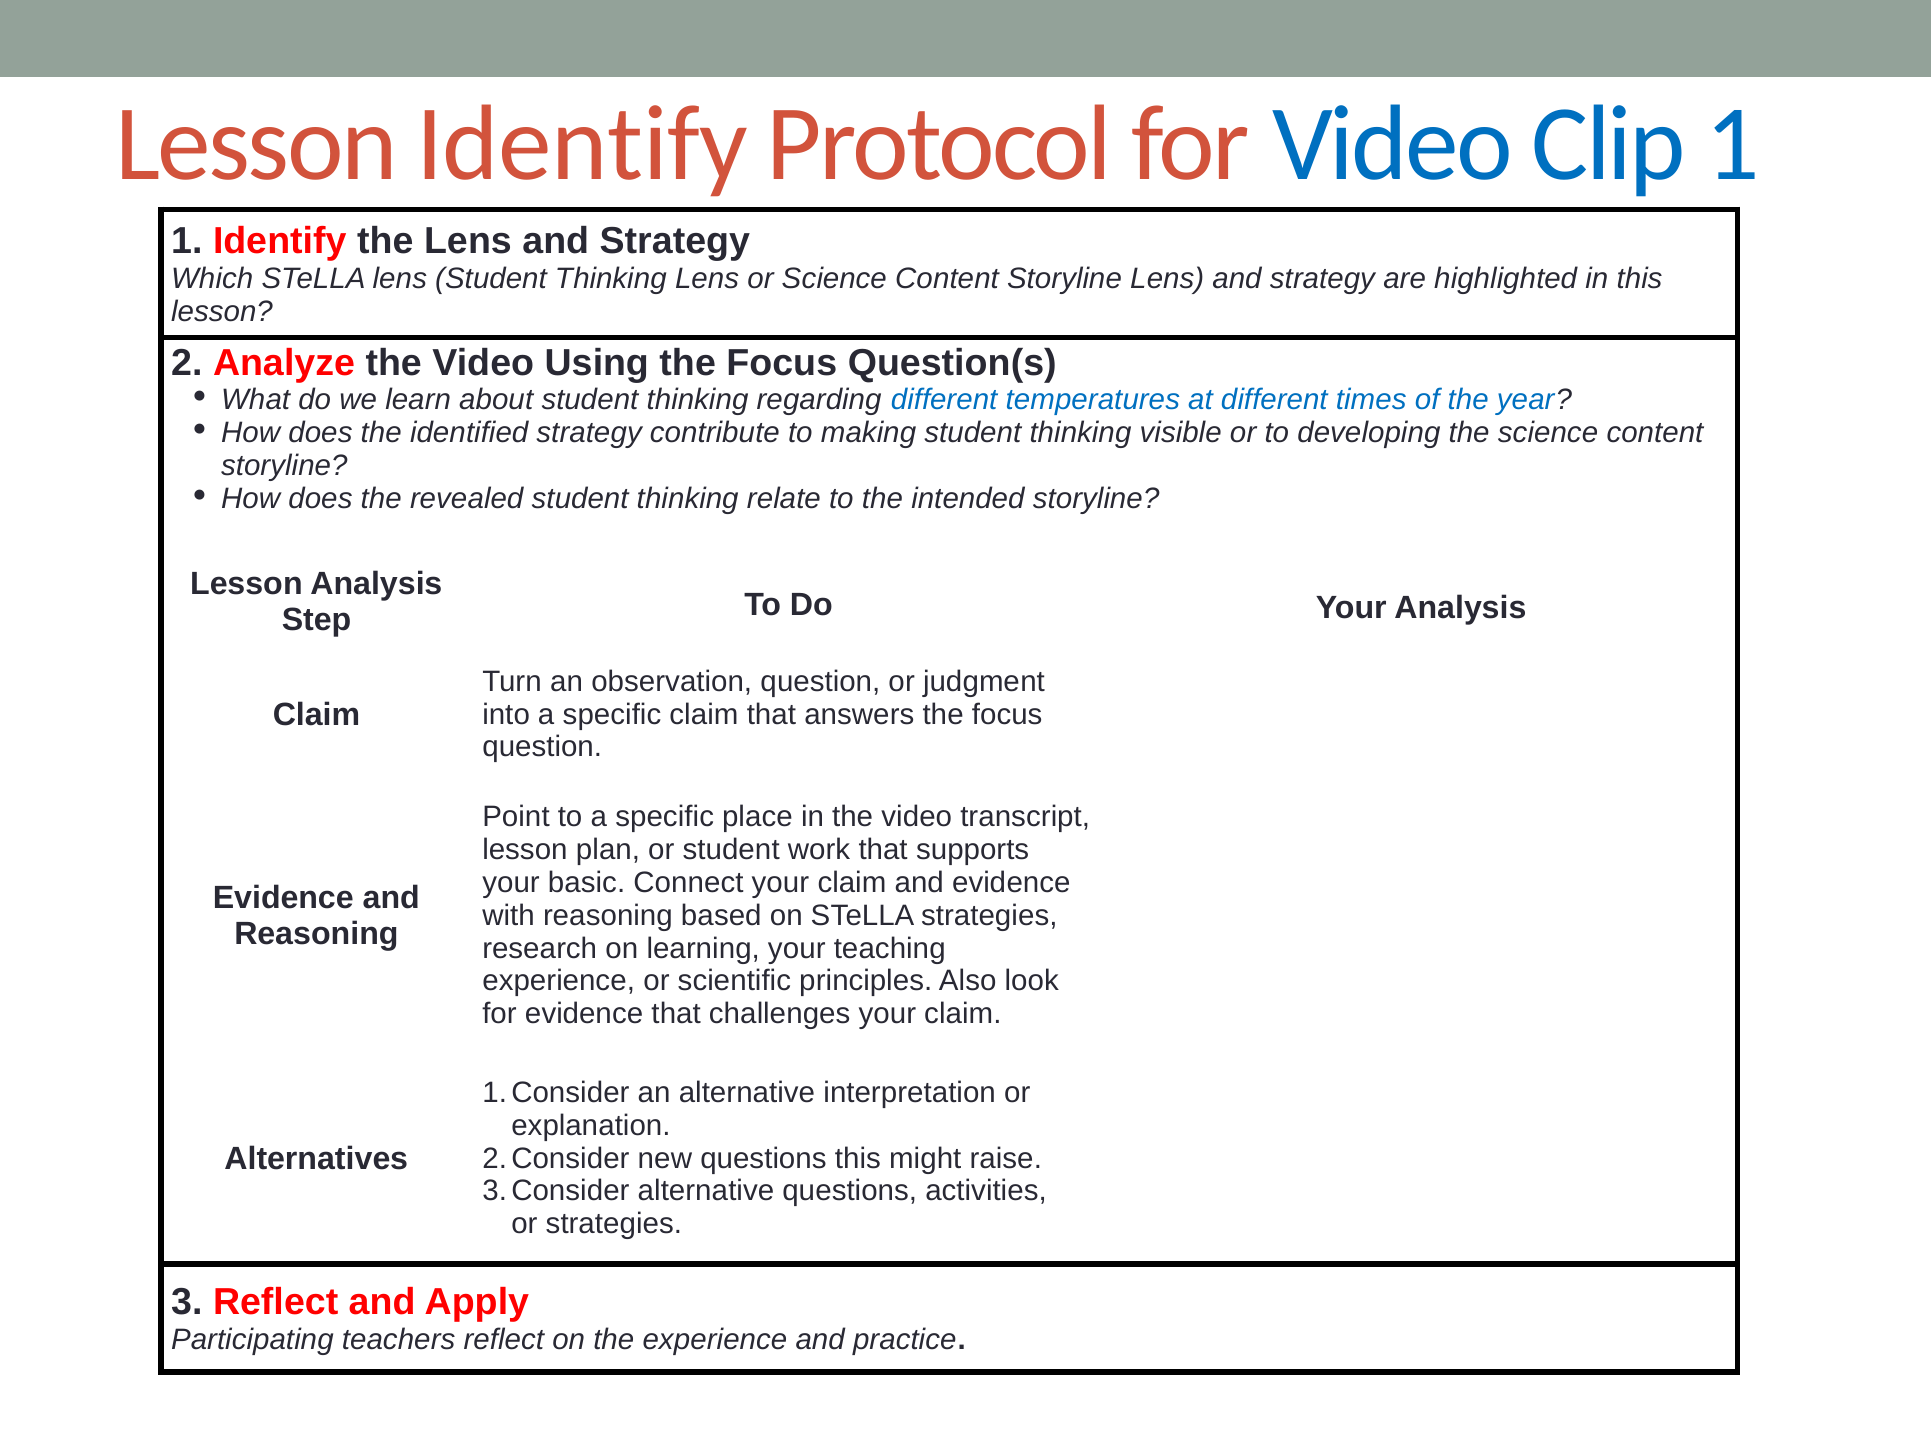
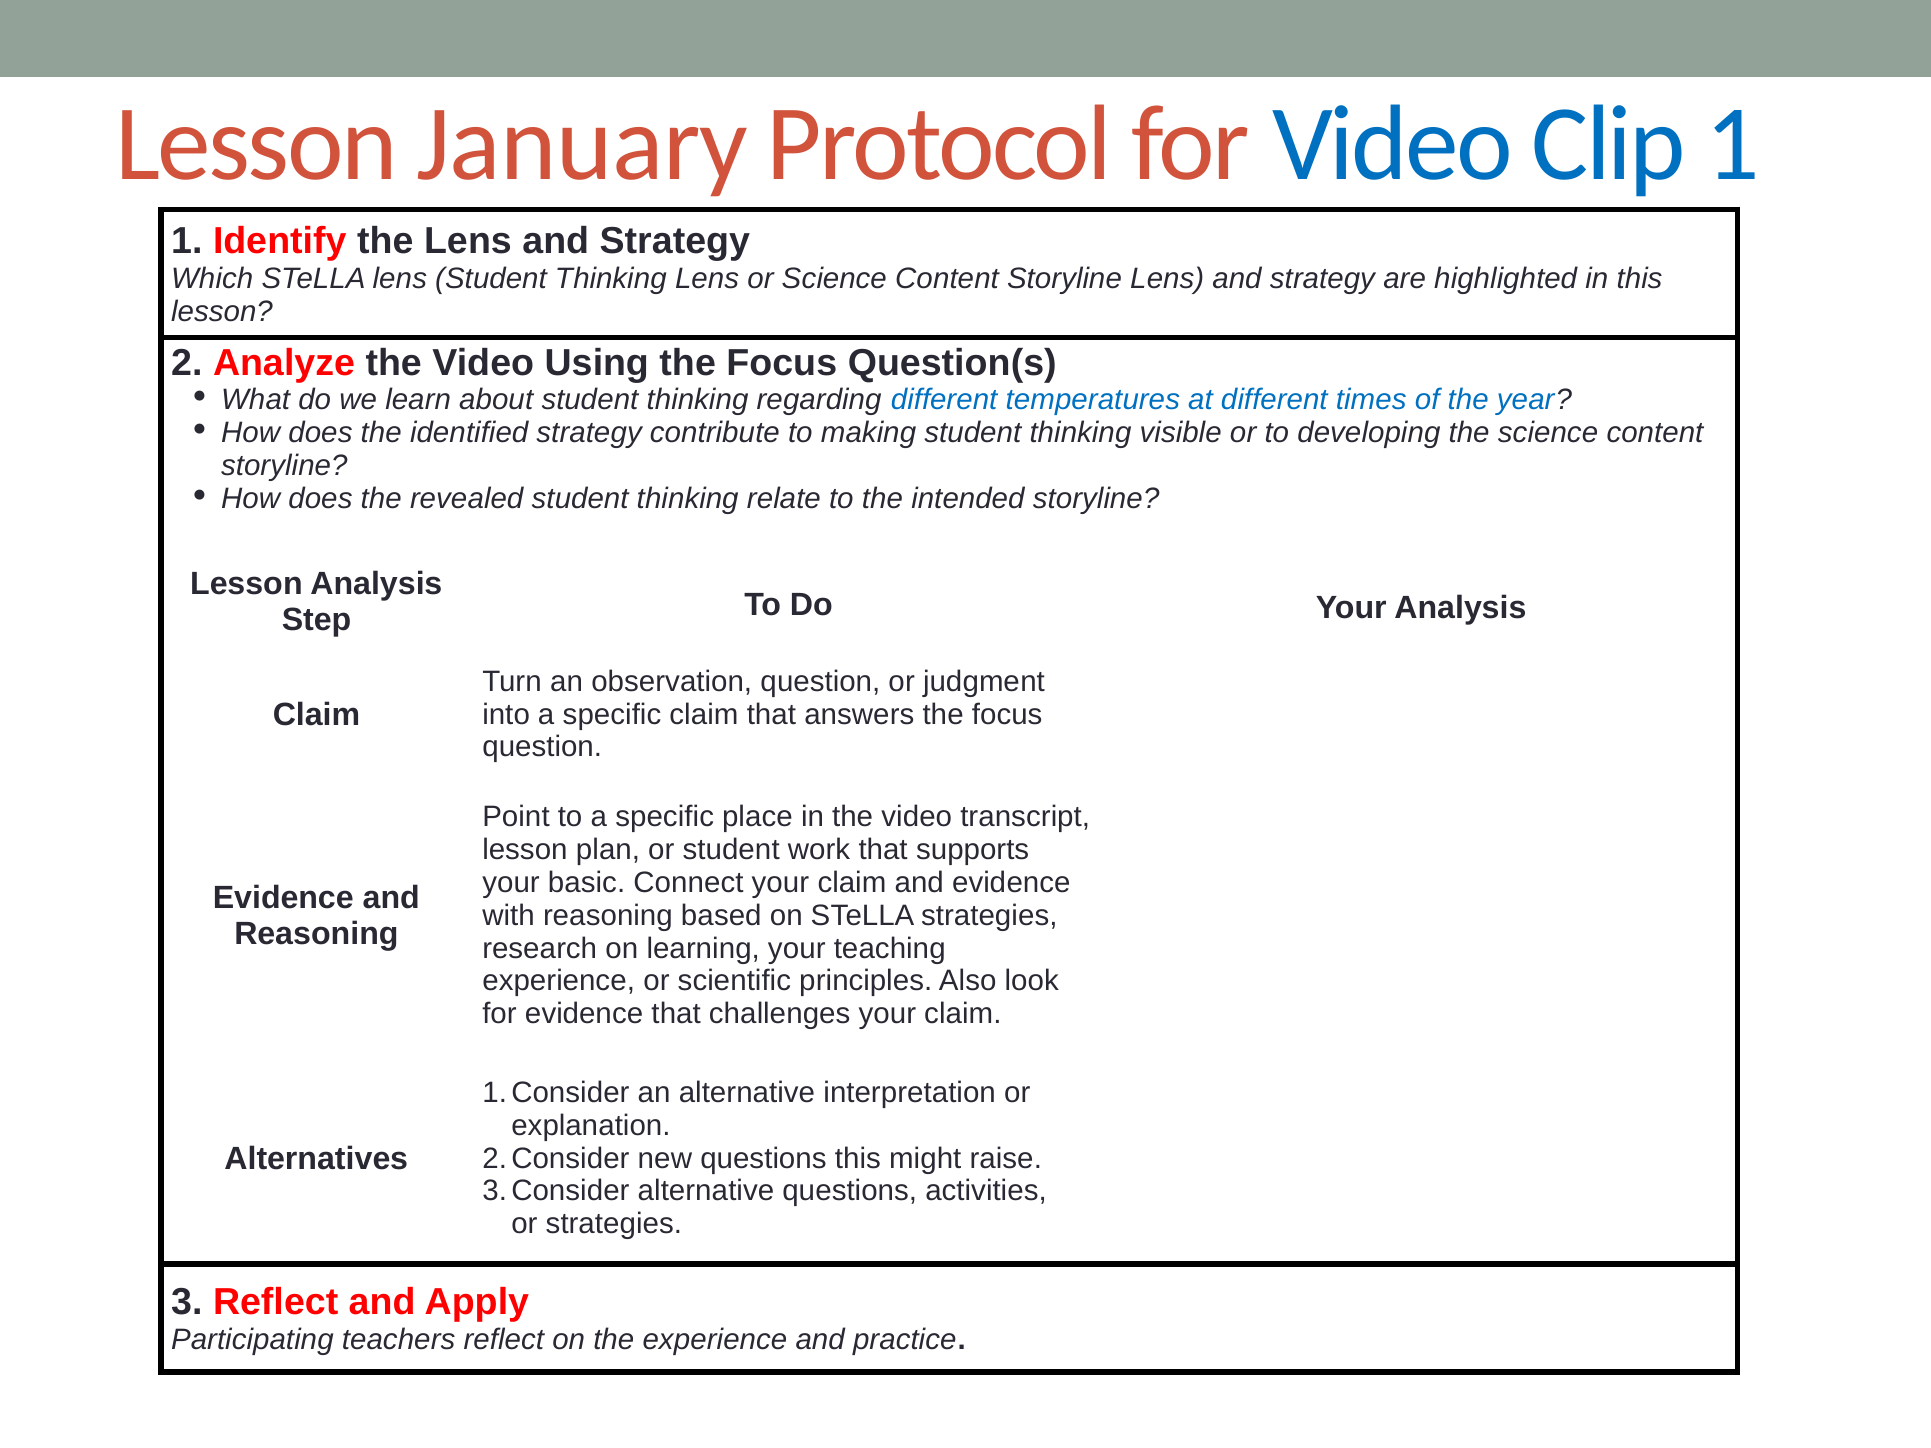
Lesson Identify: Identify -> January
